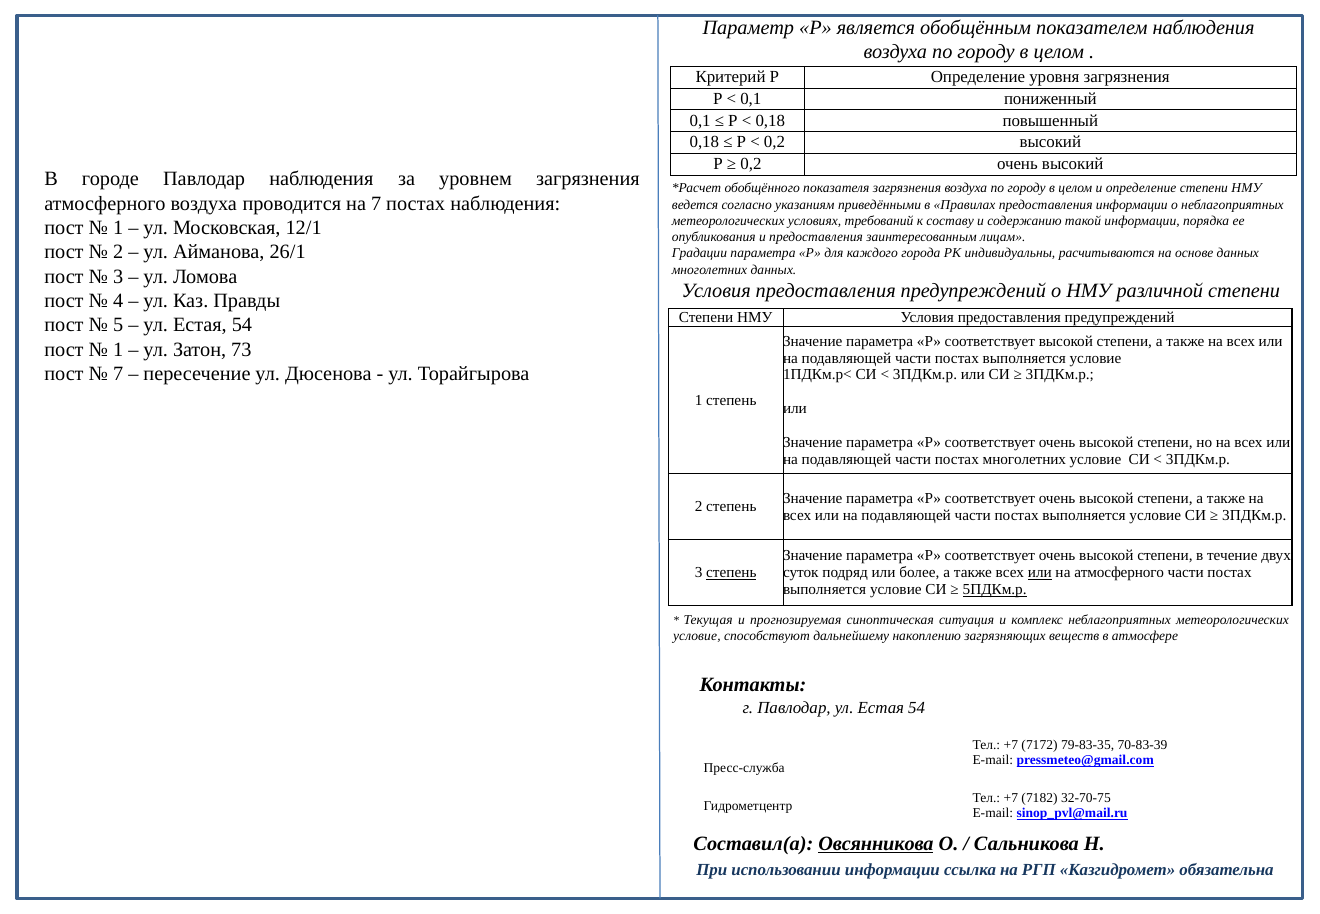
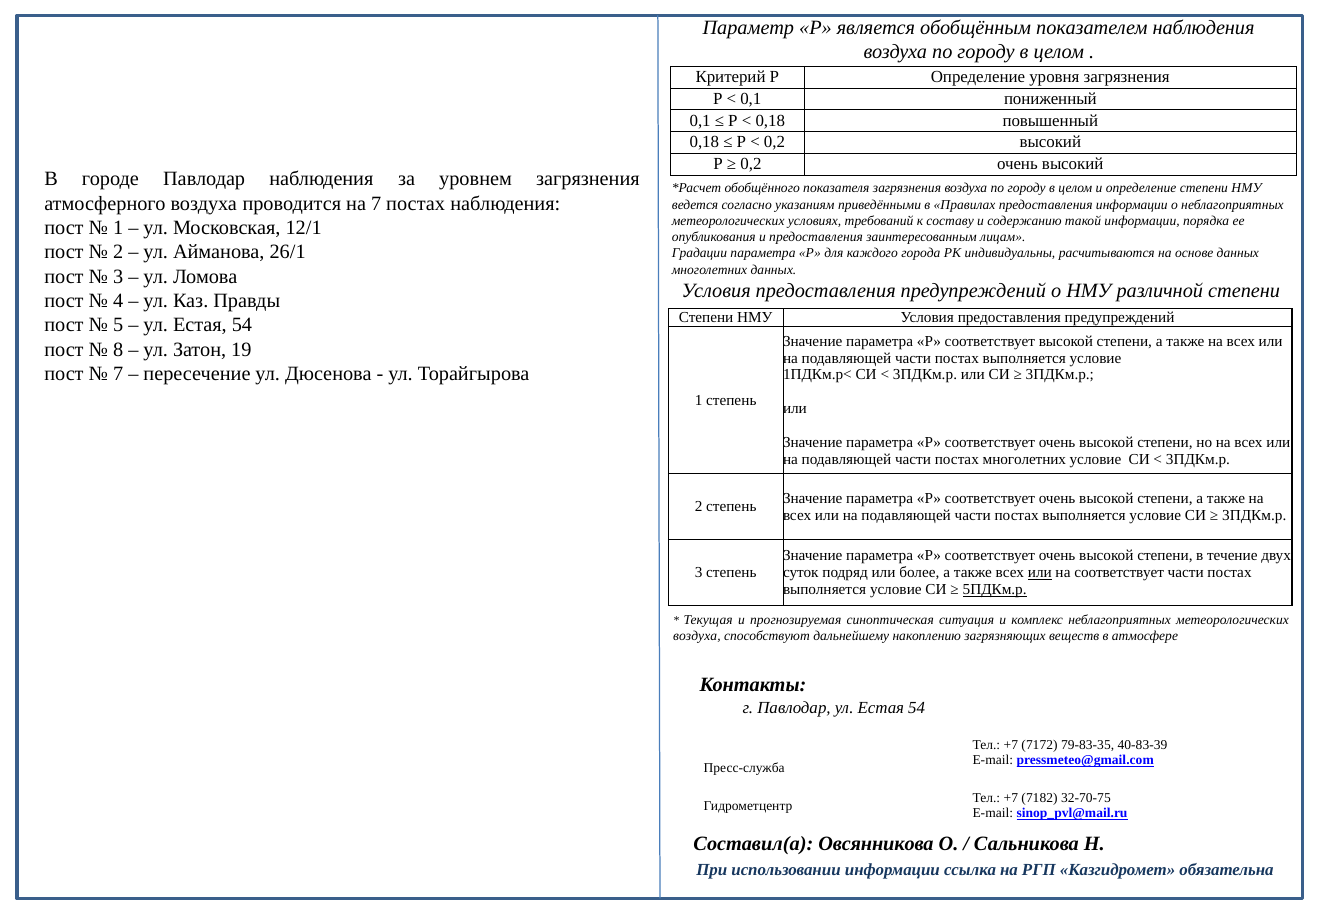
1 at (118, 350): 1 -> 8
73: 73 -> 19
степень at (731, 573) underline: present -> none
на атмосферного: атмосферного -> соответствует
условие at (697, 636): условие -> воздуха
70-83-39: 70-83-39 -> 40-83-39
Овсянникова underline: present -> none
